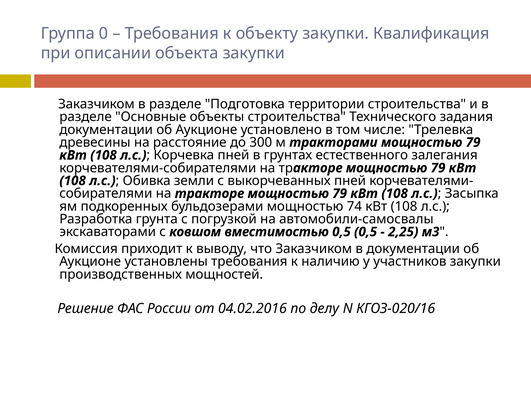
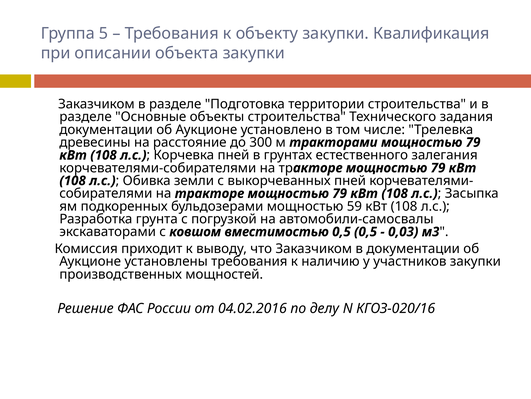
0: 0 -> 5
74: 74 -> 59
2,25: 2,25 -> 0,03
